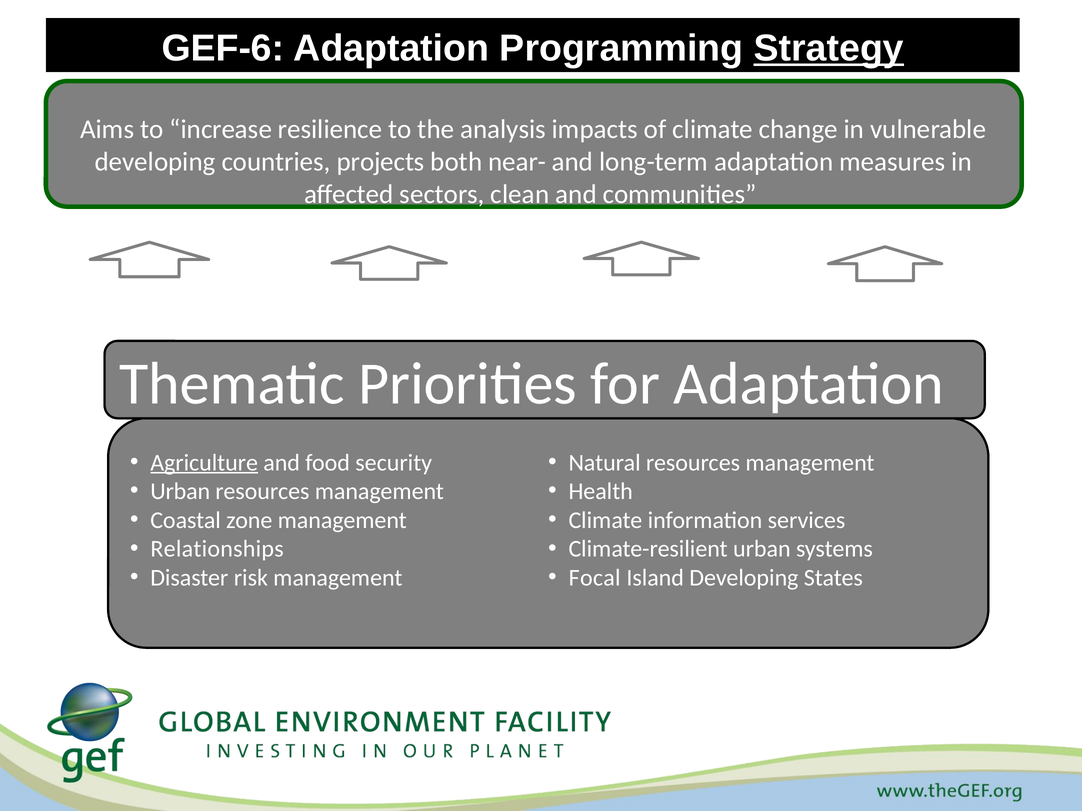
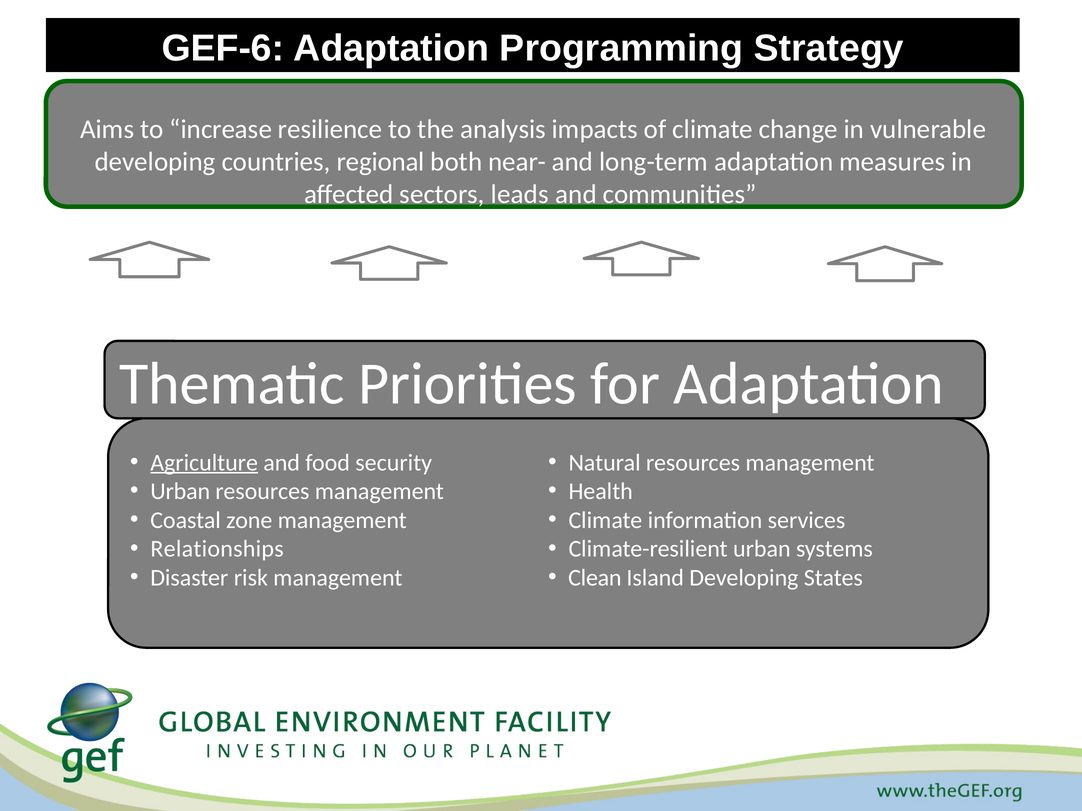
Strategy underline: present -> none
projects: projects -> regional
clean: clean -> leads
Focal: Focal -> Clean
